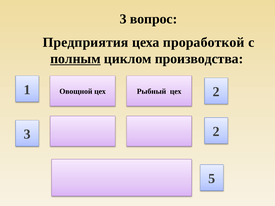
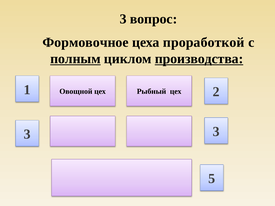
Предприятия: Предприятия -> Формовочное
производства underline: none -> present
3 2: 2 -> 3
